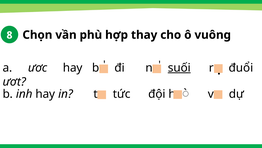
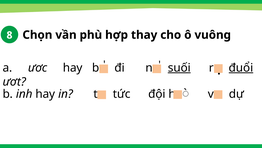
đuổi underline: none -> present
